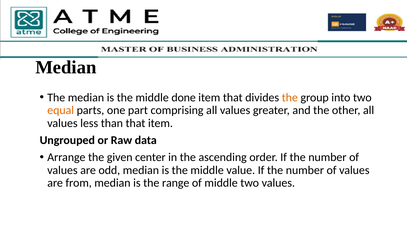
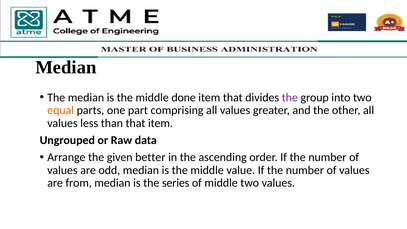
the at (290, 97) colour: orange -> purple
center: center -> better
range: range -> series
